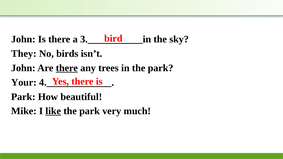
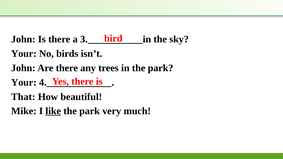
They at (24, 54): They -> Your
there at (67, 68) underline: present -> none
Park at (23, 97): Park -> That
